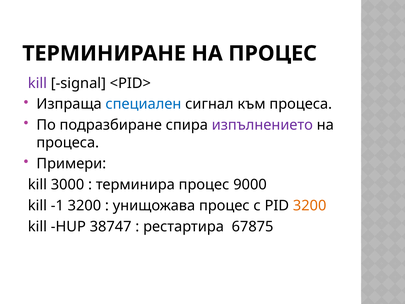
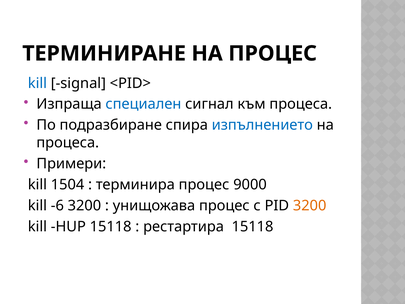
kill at (37, 83) colour: purple -> blue
изпълнението colour: purple -> blue
3000: 3000 -> 1504
-1: -1 -> -6
HUP 38747: 38747 -> 15118
рестартира 67875: 67875 -> 15118
